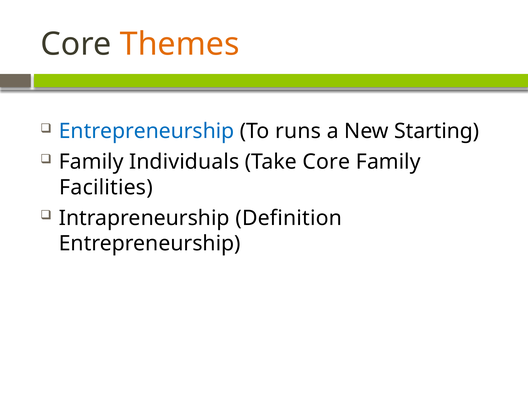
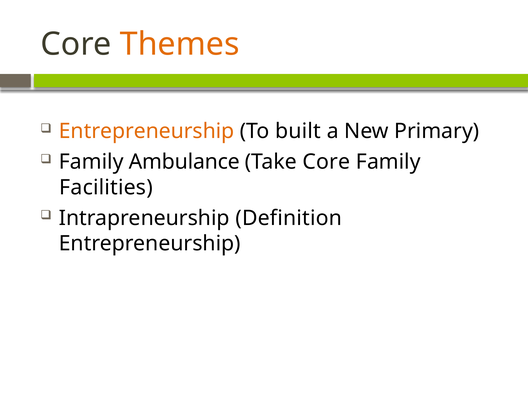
Entrepreneurship at (147, 131) colour: blue -> orange
runs: runs -> built
Starting: Starting -> Primary
Individuals: Individuals -> Ambulance
